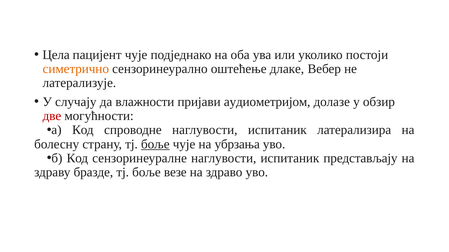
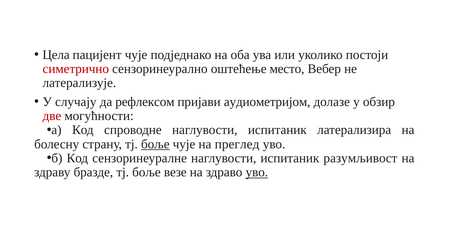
симетрично colour: orange -> red
длаке: длаке -> место
влажности: влажности -> рефлексом
убрзања: убрзања -> преглед
представљају: представљају -> разумљивост
уво at (257, 173) underline: none -> present
